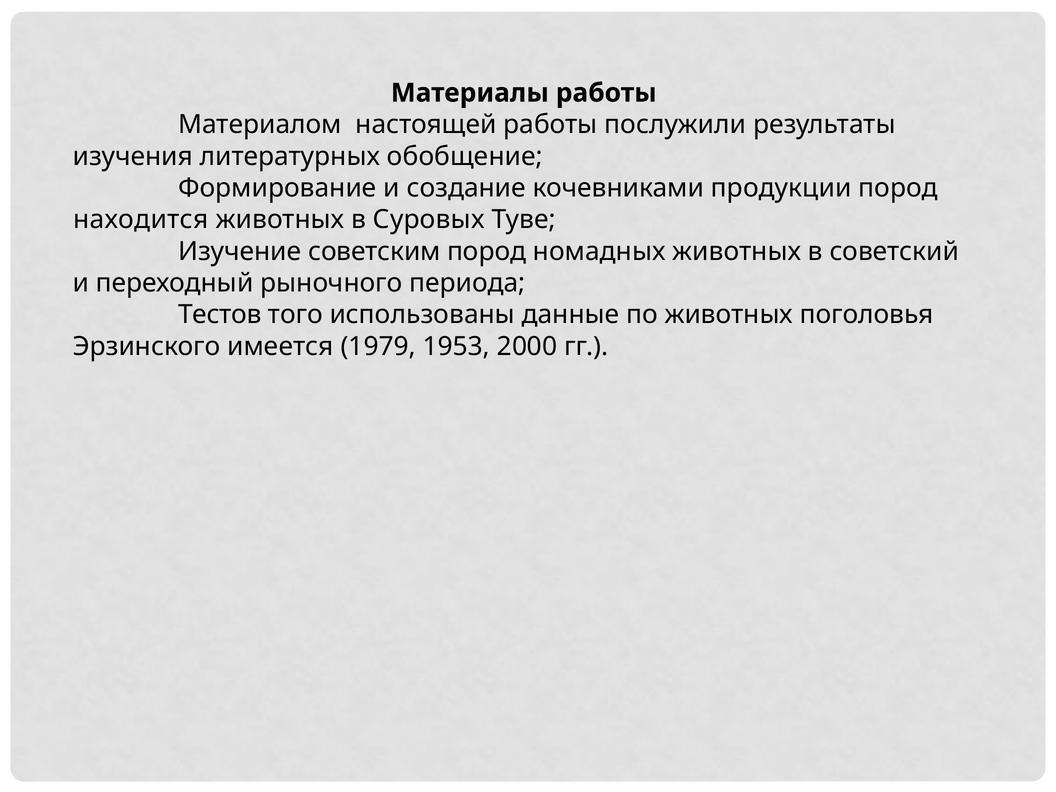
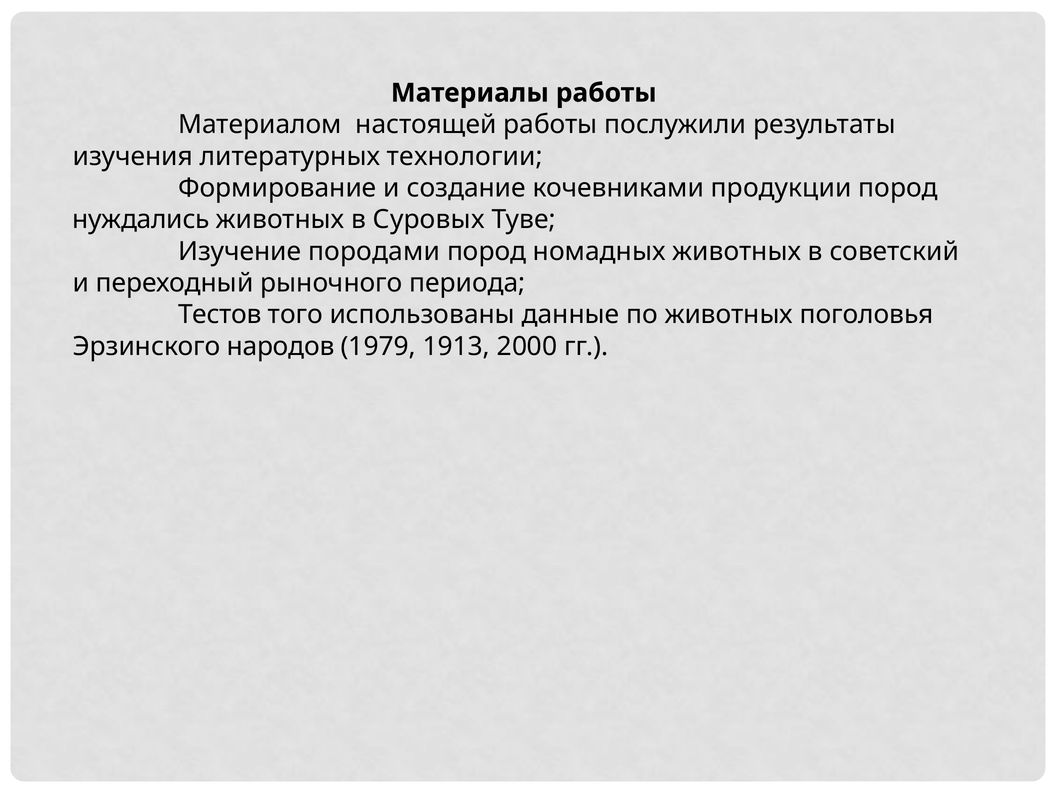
обобщение: обобщение -> технологии
находится: находится -> нуждались
советским: советским -> породами
имеется: имеется -> народов
1953: 1953 -> 1913
